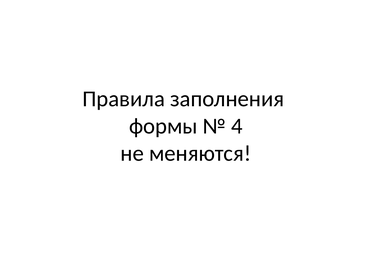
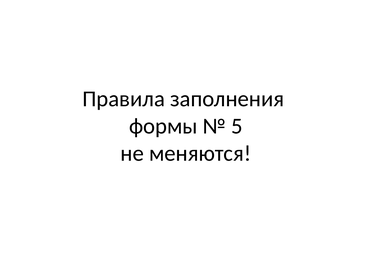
4: 4 -> 5
